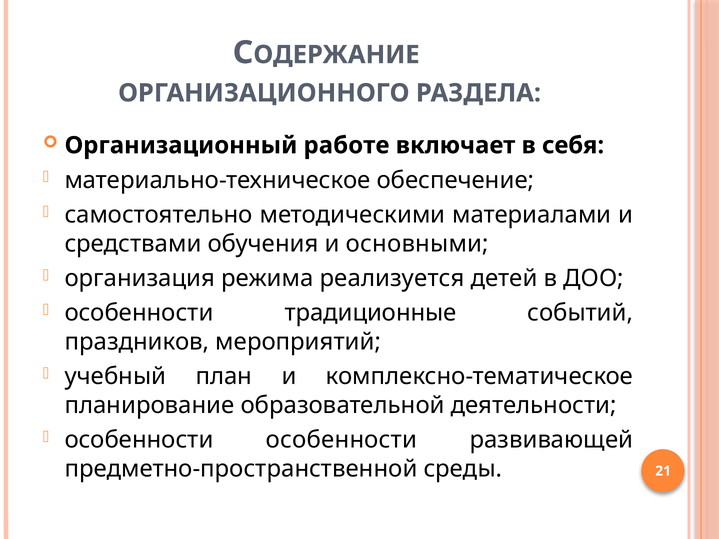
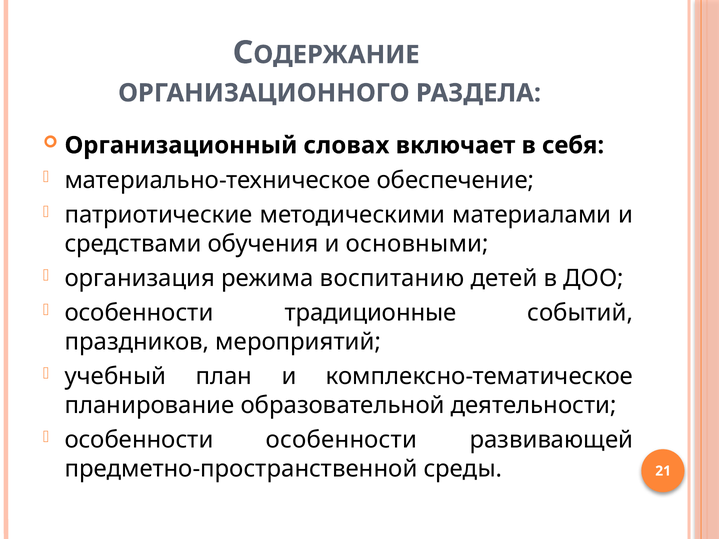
работе: работе -> словах
самостоятельно: самостоятельно -> патриотические
реализуется: реализуется -> воспитанию
